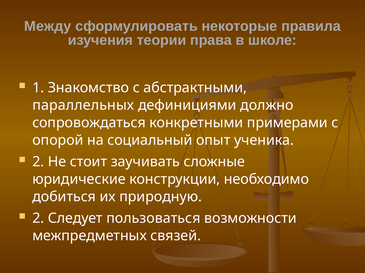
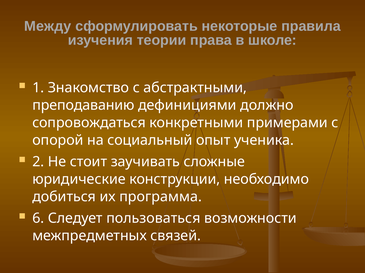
параллельных: параллельных -> преподаванию
природную: природную -> программа
2 at (38, 219): 2 -> 6
